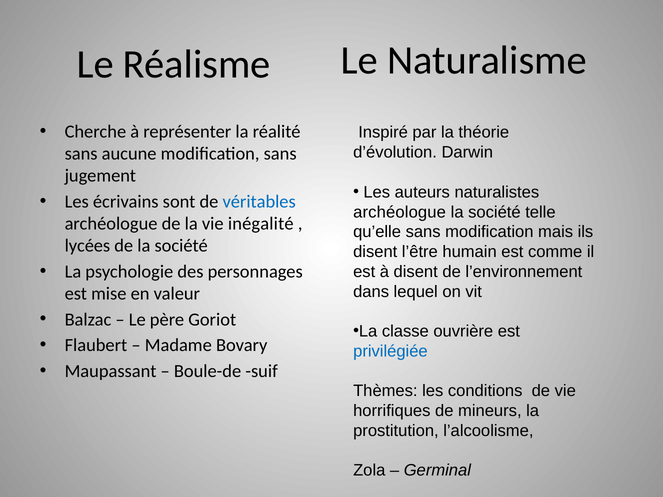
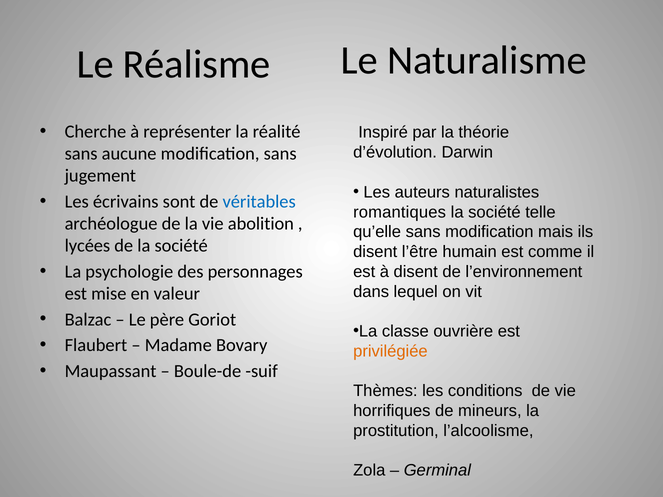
archéologue at (400, 212): archéologue -> romantiques
inégalité: inégalité -> abolition
privilégiée colour: blue -> orange
